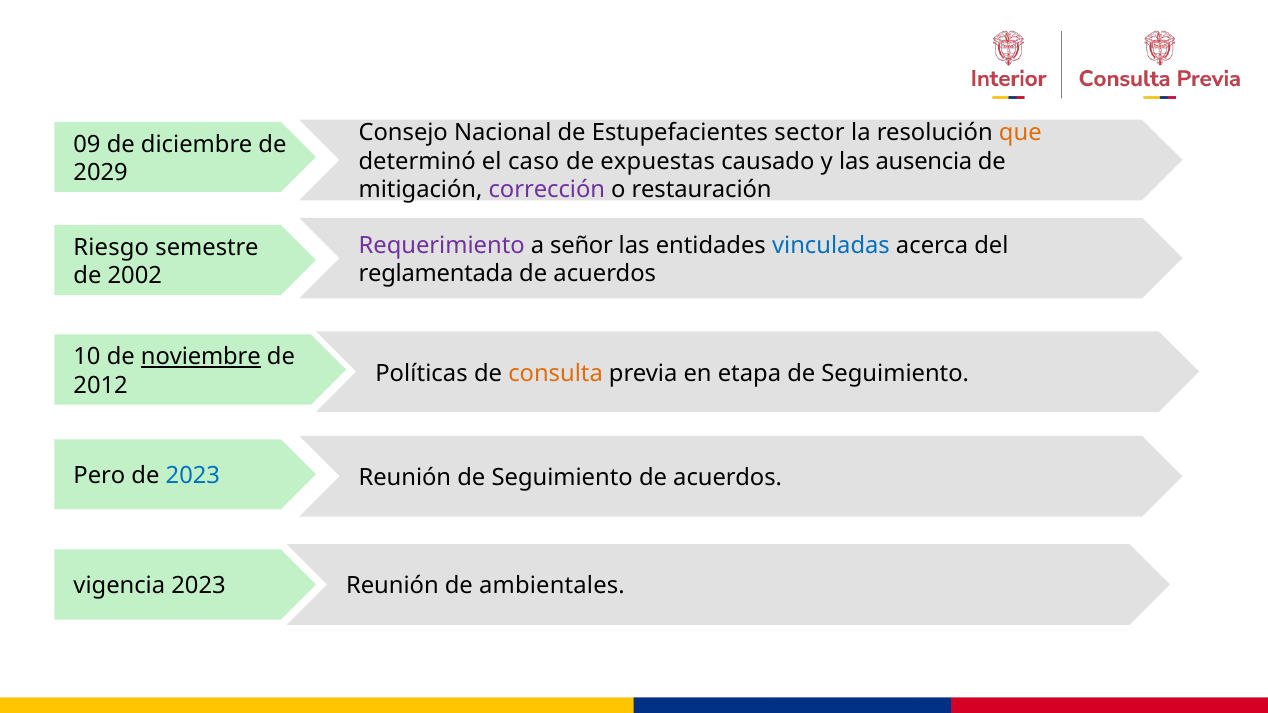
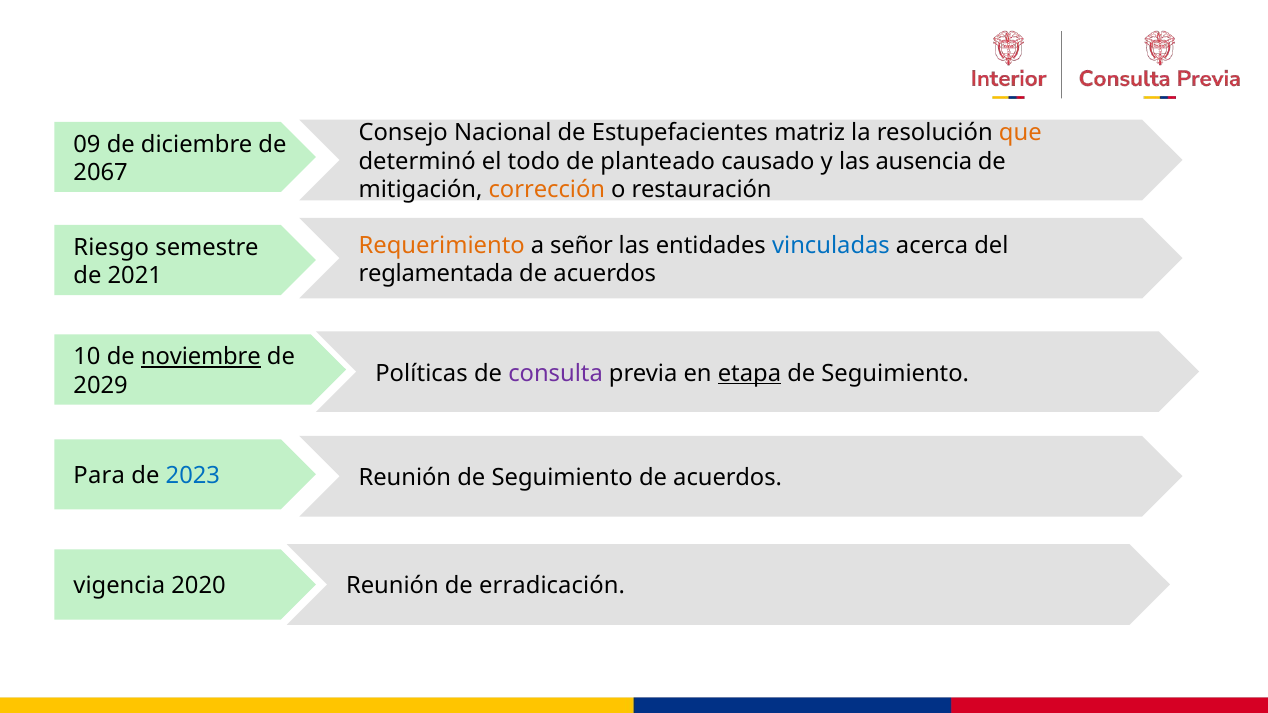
sector: sector -> matriz
caso: caso -> todo
expuestas: expuestas -> planteado
2029: 2029 -> 2067
corrección colour: purple -> orange
Requerimiento colour: purple -> orange
2002: 2002 -> 2021
consulta colour: orange -> purple
etapa underline: none -> present
2012: 2012 -> 2029
Pero: Pero -> Para
vigencia 2023: 2023 -> 2020
ambientales: ambientales -> erradicación
